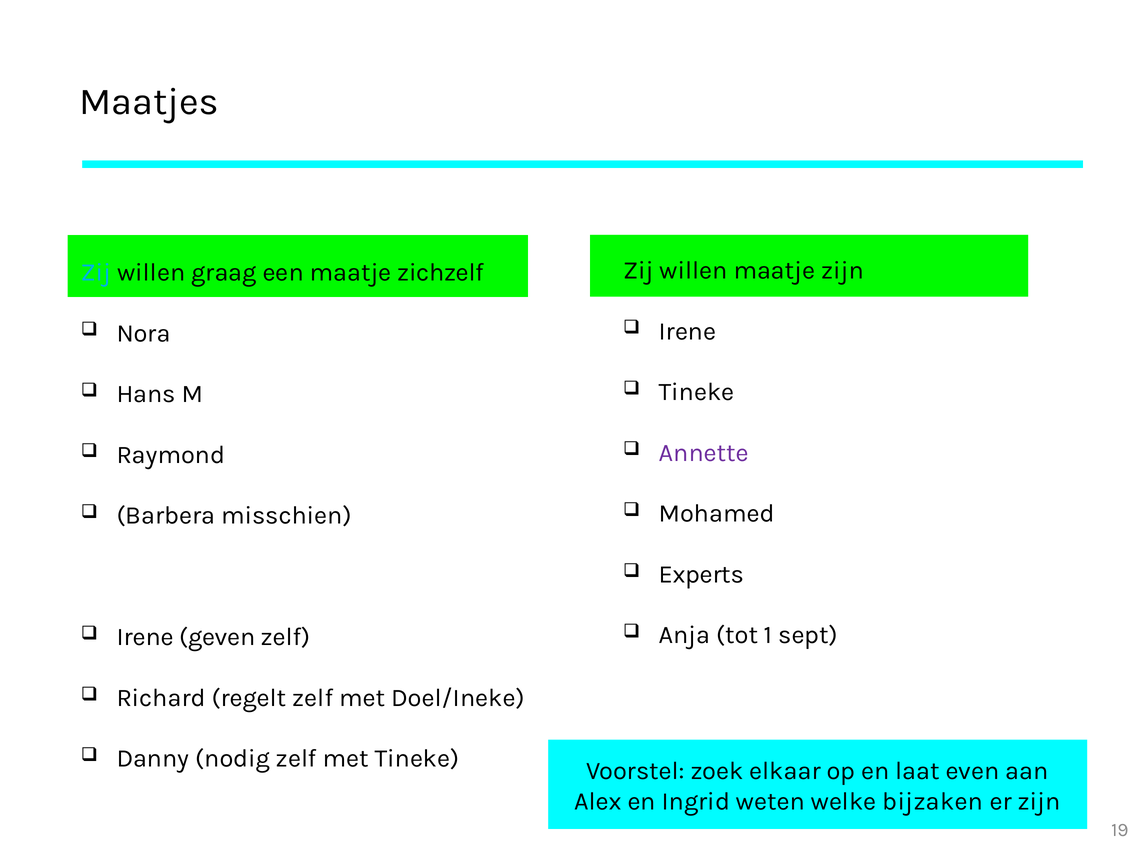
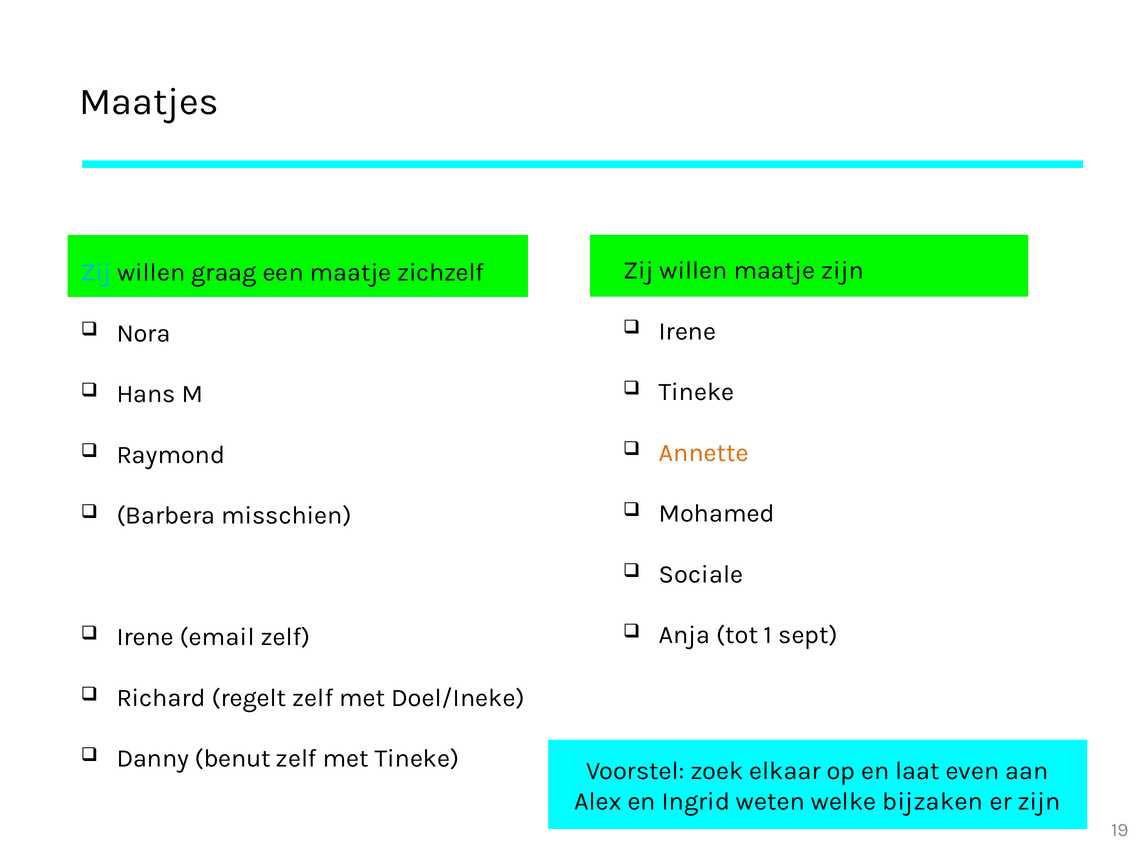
Annette colour: purple -> orange
Experts: Experts -> Sociale
geven: geven -> email
nodig: nodig -> benut
